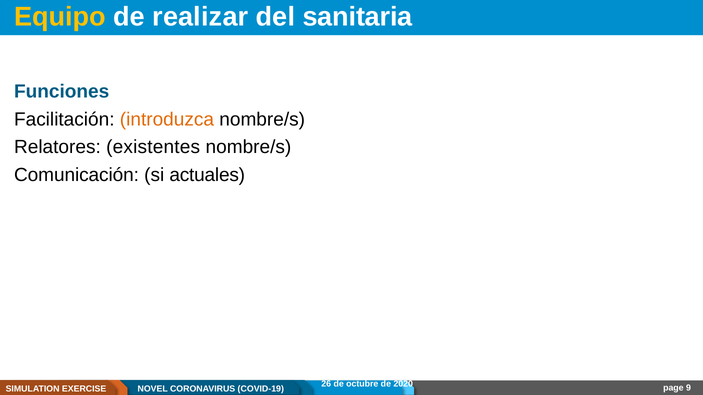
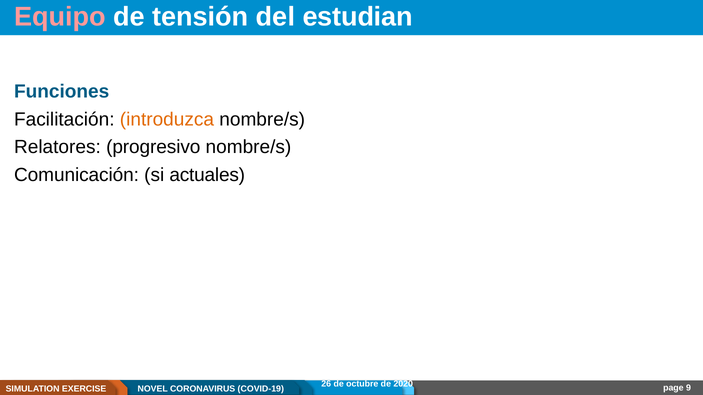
Equipo colour: yellow -> pink
realizar: realizar -> tensión
sanitaria: sanitaria -> estudian
existentes: existentes -> progresivo
